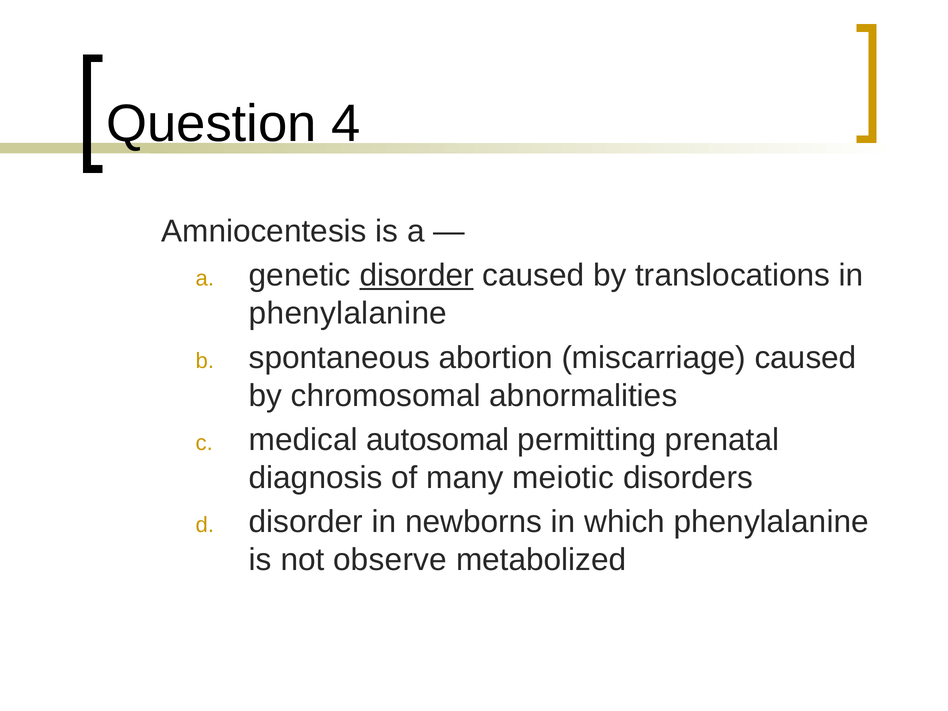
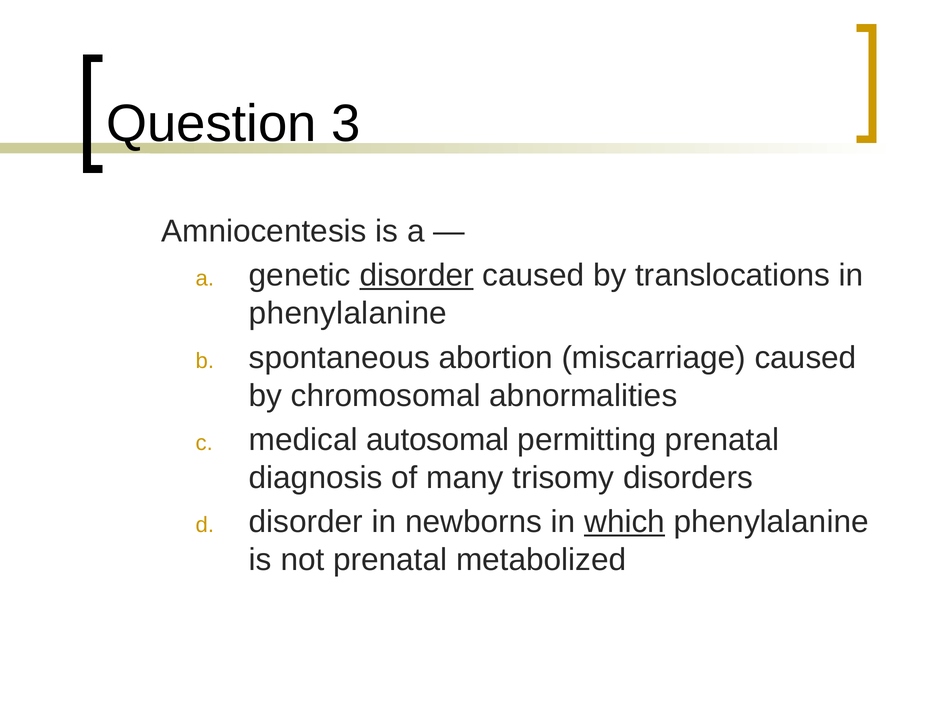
4: 4 -> 3
meiotic: meiotic -> trisomy
which underline: none -> present
not observe: observe -> prenatal
